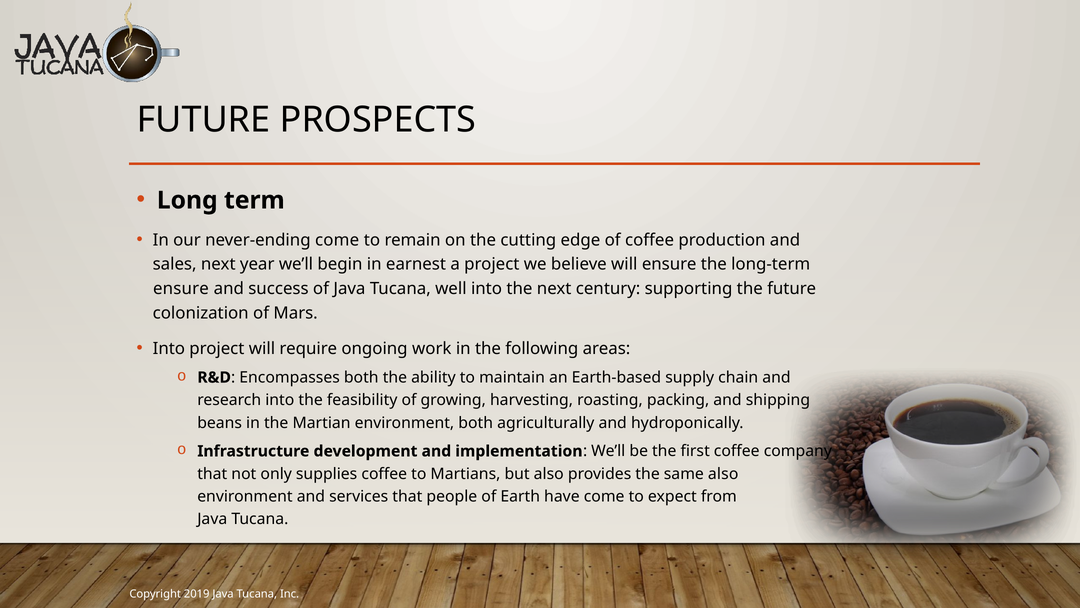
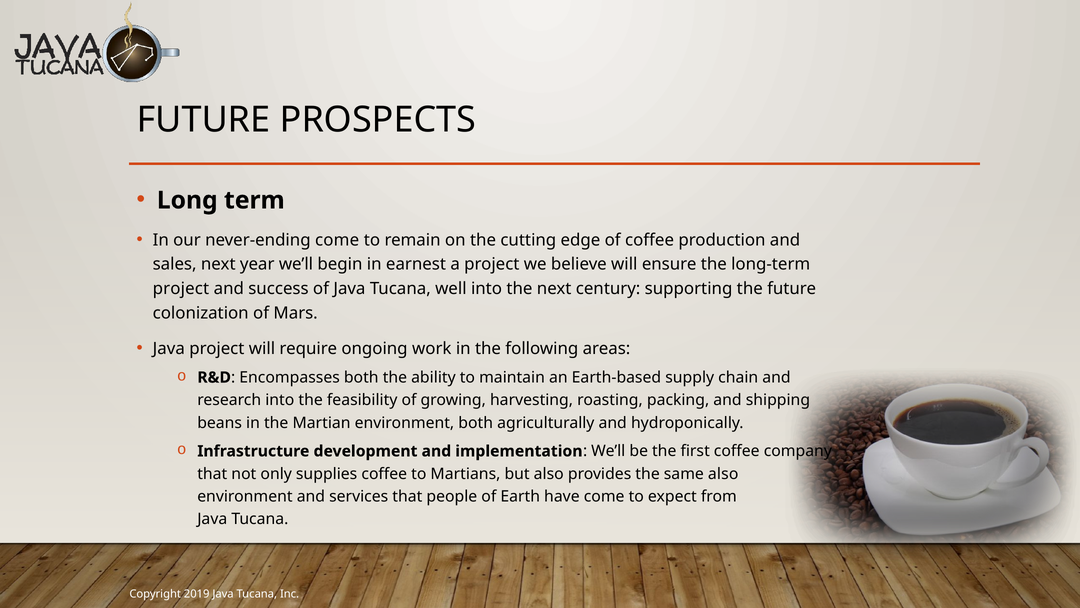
ensure at (181, 288): ensure -> project
Into at (169, 348): Into -> Java
